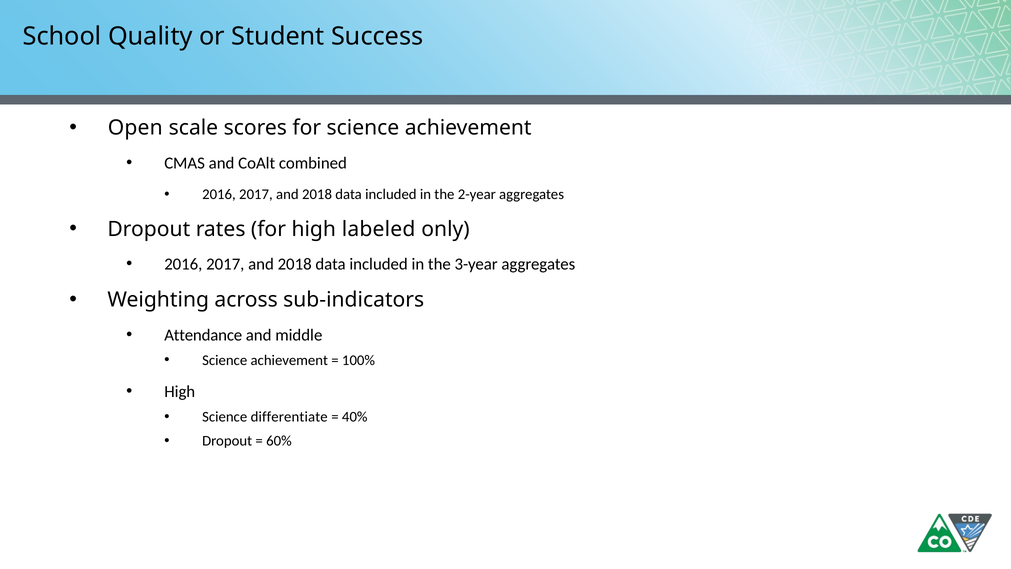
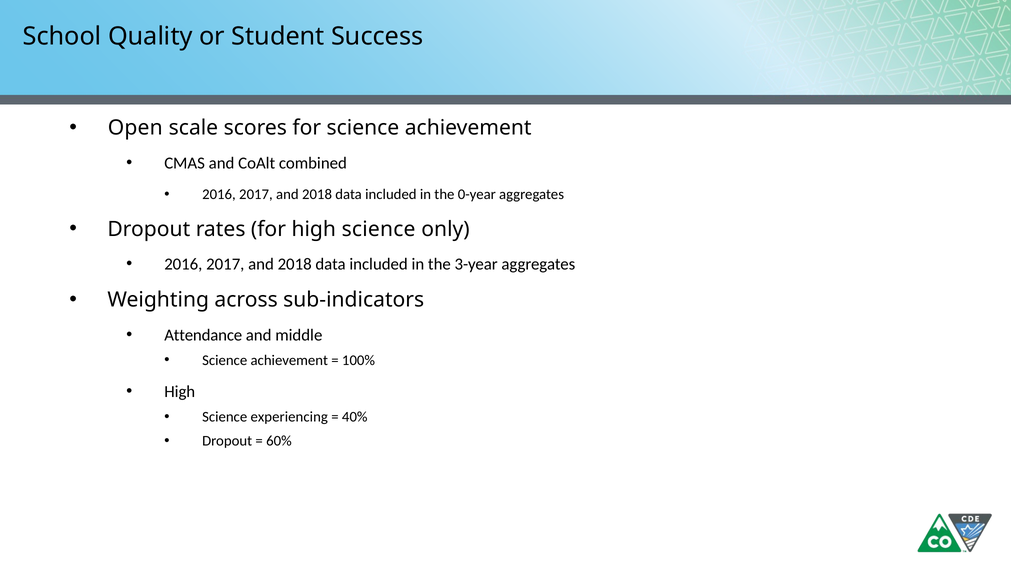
2-year: 2-year -> 0-year
high labeled: labeled -> science
differentiate: differentiate -> experiencing
